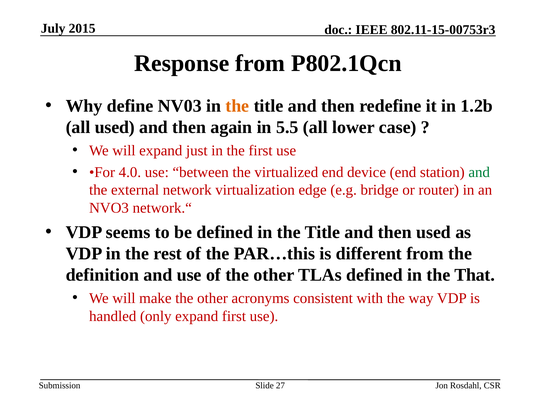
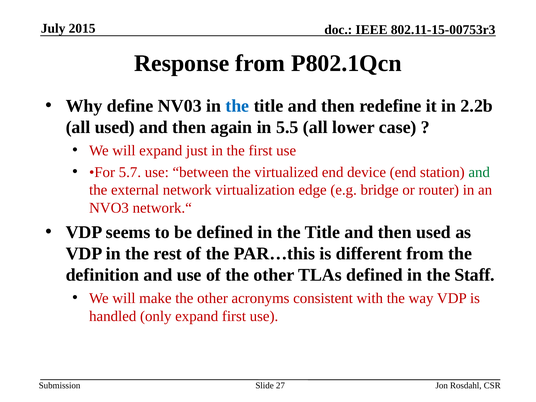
the at (237, 106) colour: orange -> blue
1.2b: 1.2b -> 2.2b
4.0: 4.0 -> 5.7
That: That -> Staff
